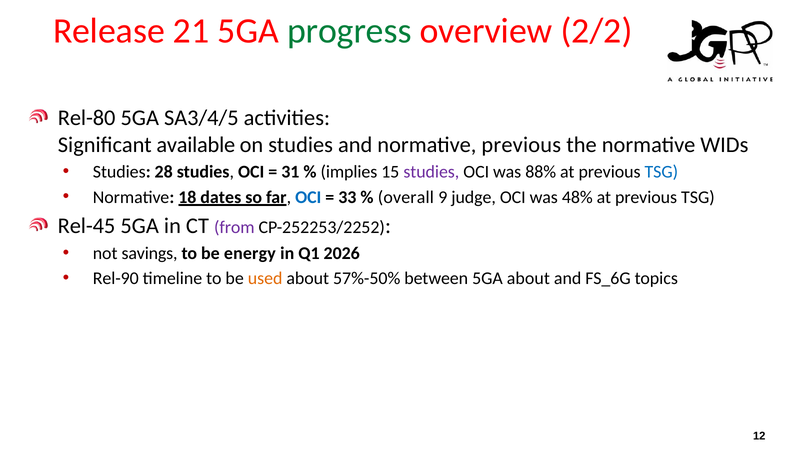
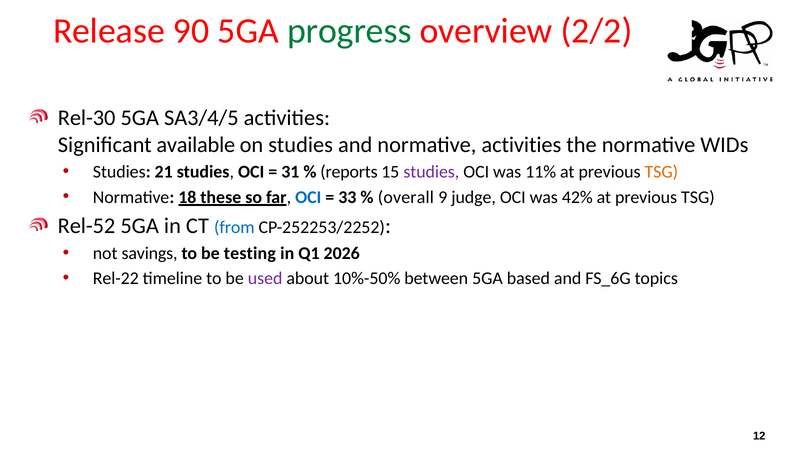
21: 21 -> 90
Rel-80: Rel-80 -> Rel-30
normative previous: previous -> activities
28: 28 -> 21
implies: implies -> reports
88%: 88% -> 11%
TSG at (661, 172) colour: blue -> orange
dates: dates -> these
48%: 48% -> 42%
Rel-45: Rel-45 -> Rel-52
from colour: purple -> blue
energy: energy -> testing
Rel-90: Rel-90 -> Rel-22
used colour: orange -> purple
57%-50%: 57%-50% -> 10%-50%
5GA about: about -> based
